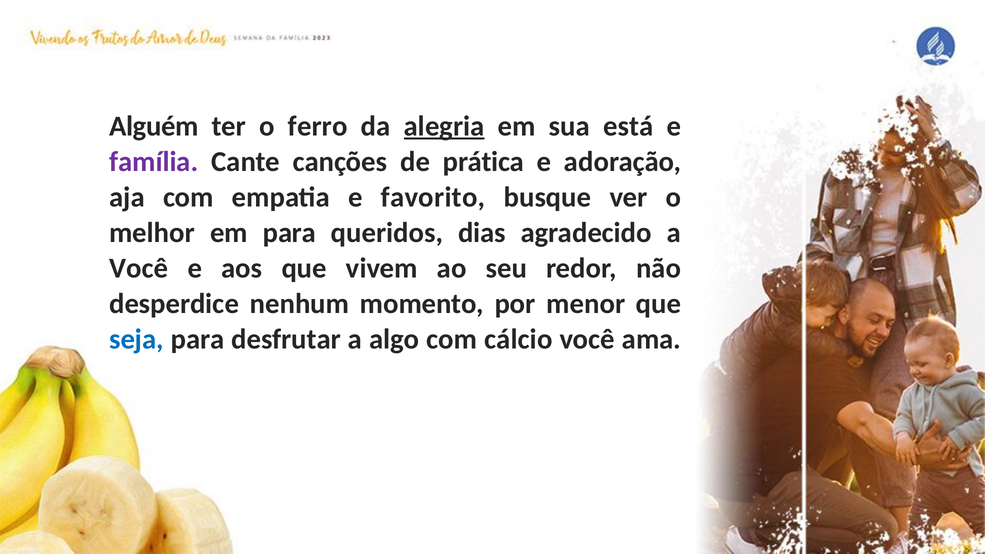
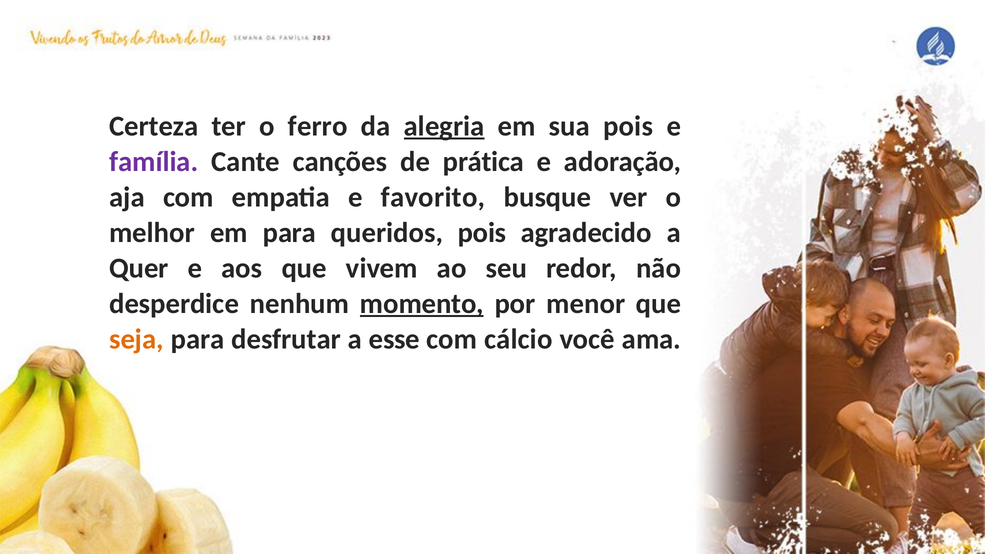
Alguém: Alguém -> Certeza
sua está: está -> pois
queridos dias: dias -> pois
Você at (139, 268): Você -> Quer
momento underline: none -> present
seja colour: blue -> orange
algo: algo -> esse
